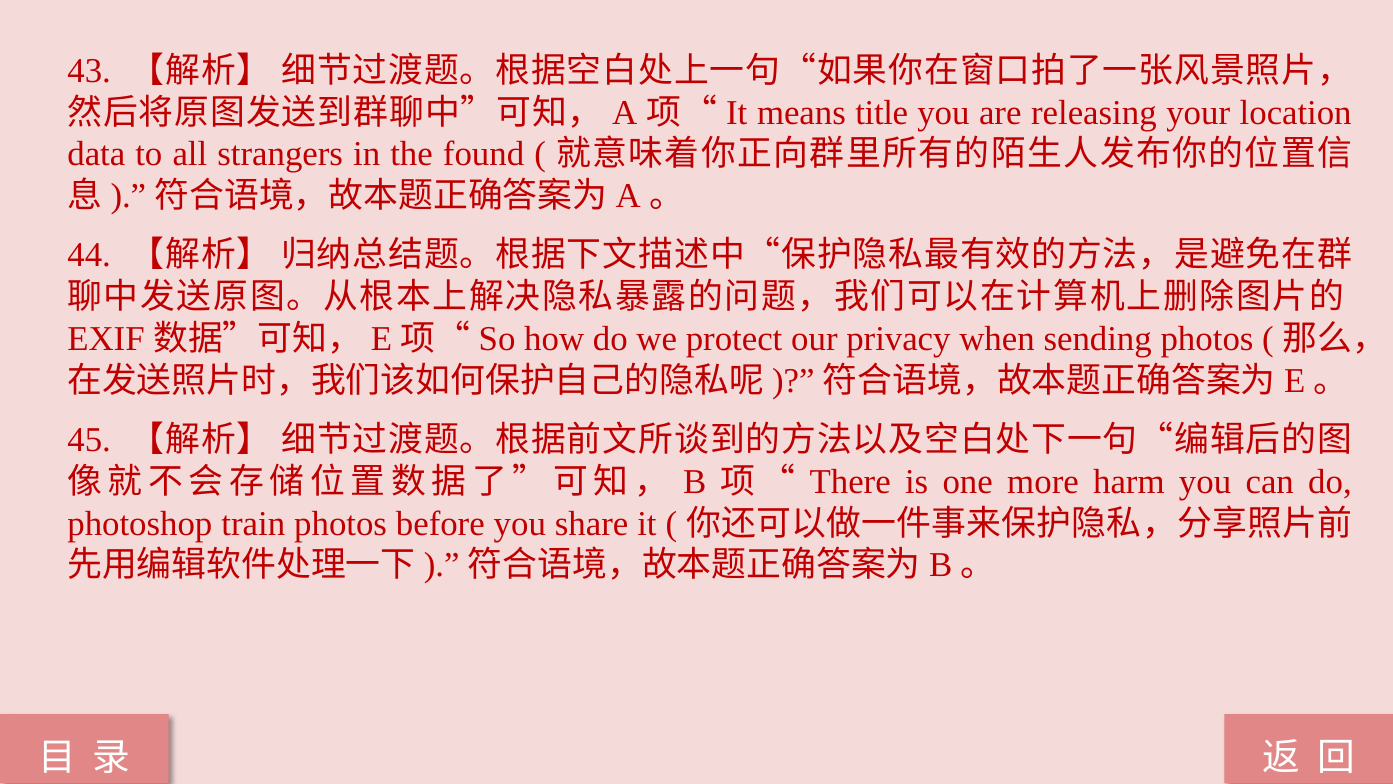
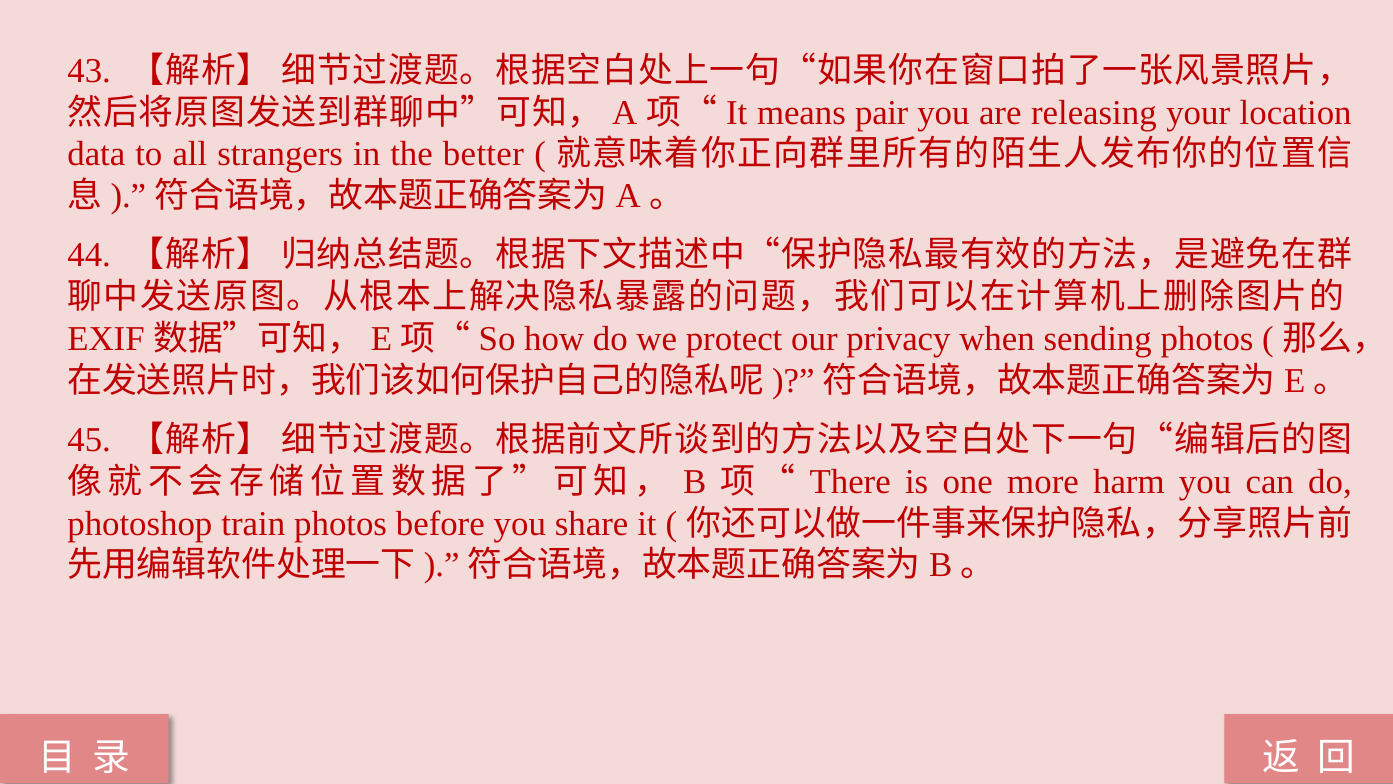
title: title -> pair
found: found -> better
